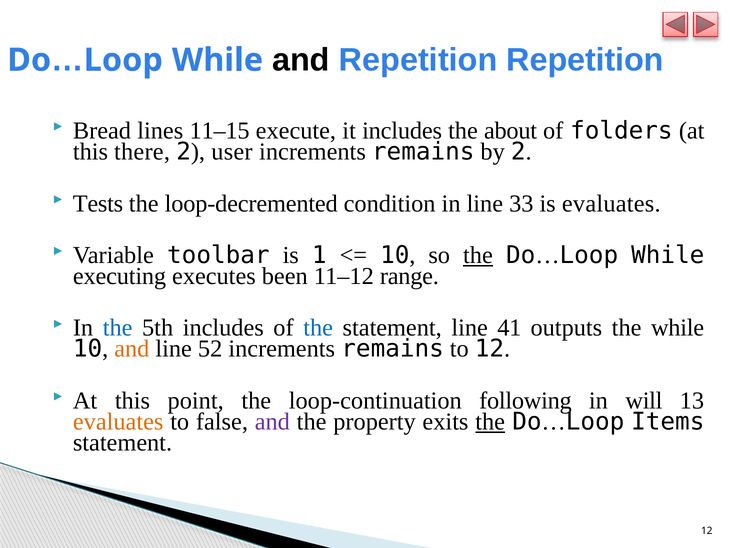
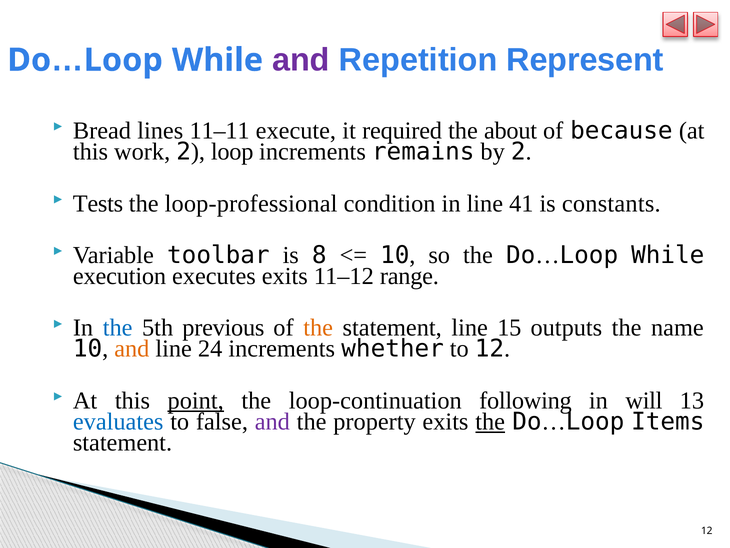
and at (301, 60) colour: black -> purple
Repetition Repetition: Repetition -> Represent
11–15: 11–15 -> 11–11
it includes: includes -> required
folders: folders -> because
there: there -> work
2 user: user -> loop
loop-decremented: loop-decremented -> loop-professional
33: 33 -> 41
is evaluates: evaluates -> constants
1: 1 -> 8
the at (478, 255) underline: present -> none
executing: executing -> execution
executes been: been -> exits
5th includes: includes -> previous
the at (318, 328) colour: blue -> orange
41: 41 -> 15
the while: while -> name
52: 52 -> 24
remains at (393, 349): remains -> whether
point underline: none -> present
evaluates at (118, 421) colour: orange -> blue
